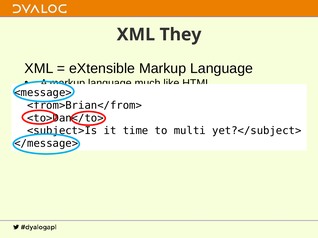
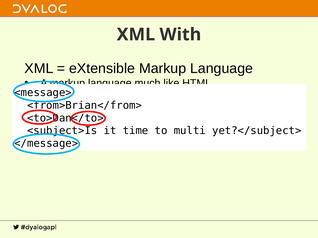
They: They -> With
